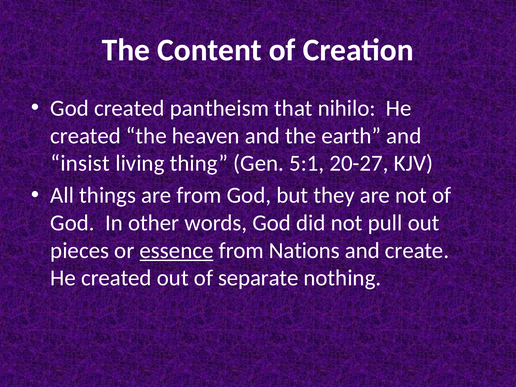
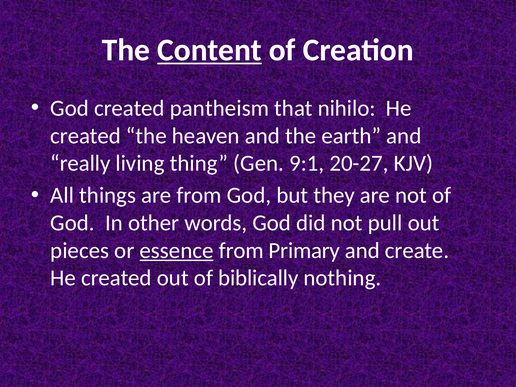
Content underline: none -> present
insist: insist -> really
5:1: 5:1 -> 9:1
Nations: Nations -> Primary
separate: separate -> biblically
